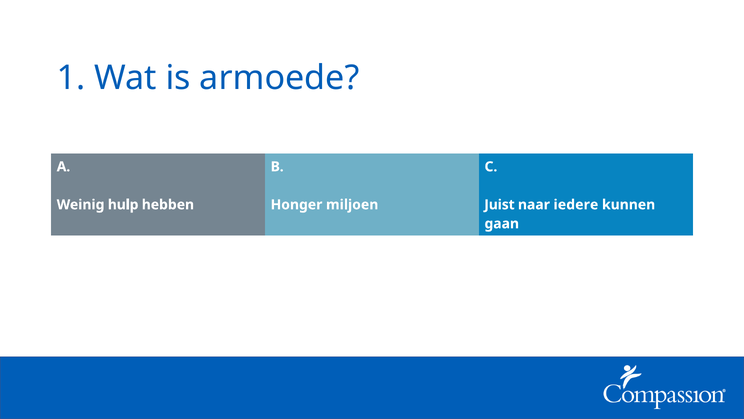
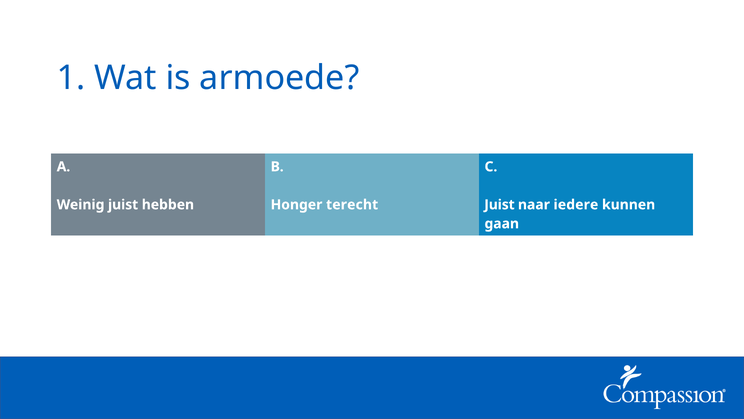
Weinig hulp: hulp -> juist
miljoen: miljoen -> terecht
